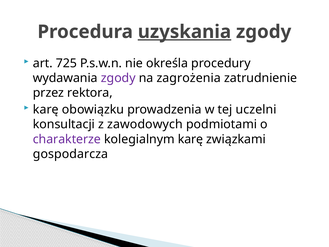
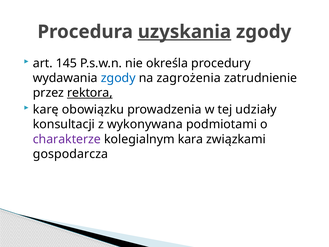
725: 725 -> 145
zgody at (118, 78) colour: purple -> blue
rektora underline: none -> present
uczelni: uczelni -> udziały
zawodowych: zawodowych -> wykonywana
kolegialnym karę: karę -> kara
